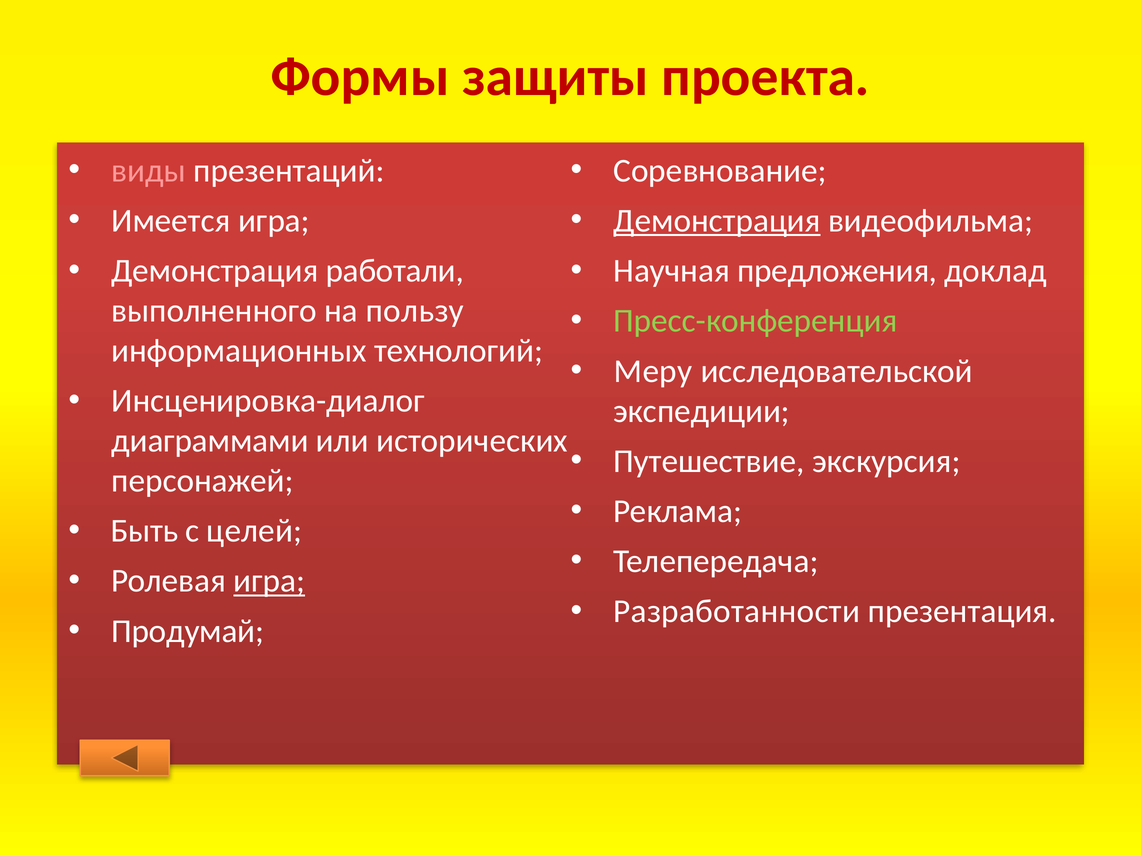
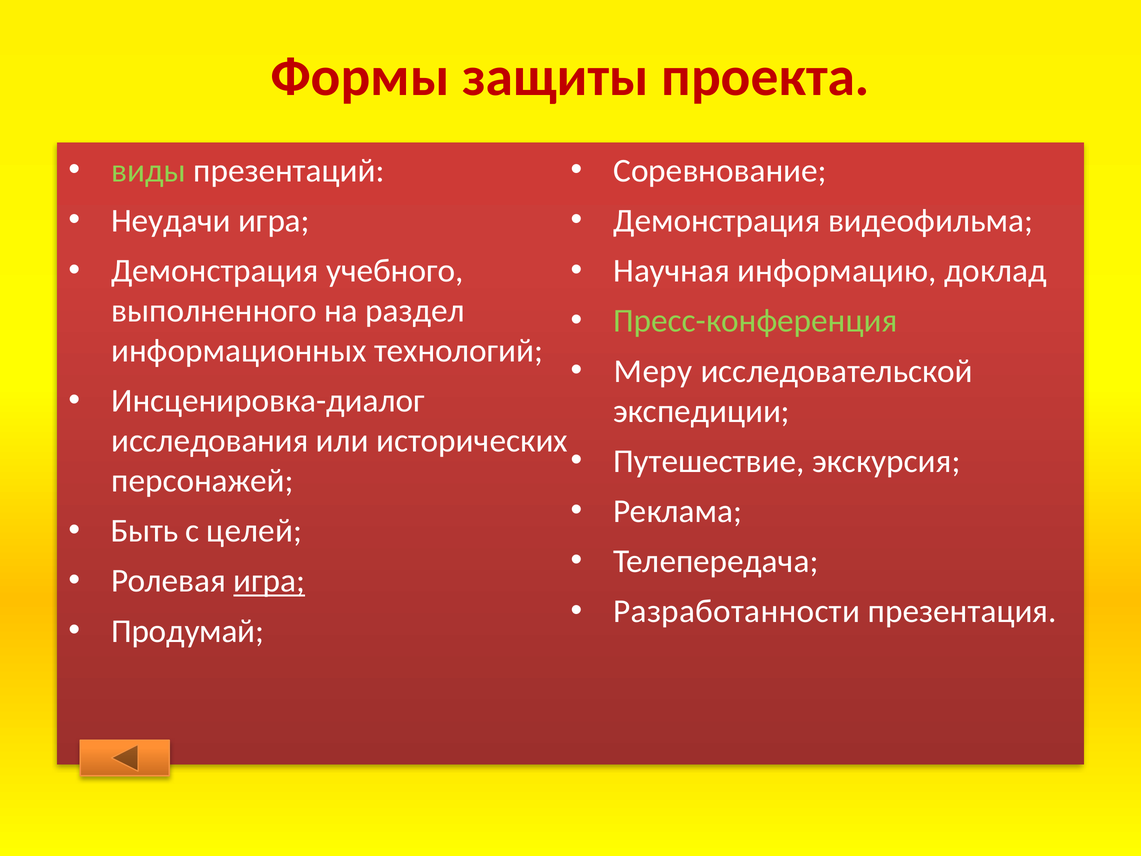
виды colour: pink -> light green
Имеется: Имеется -> Неудачи
Демонстрация at (717, 221) underline: present -> none
работали: работали -> учебного
предложения: предложения -> информацию
пользу: пользу -> раздел
диаграммами: диаграммами -> исследования
